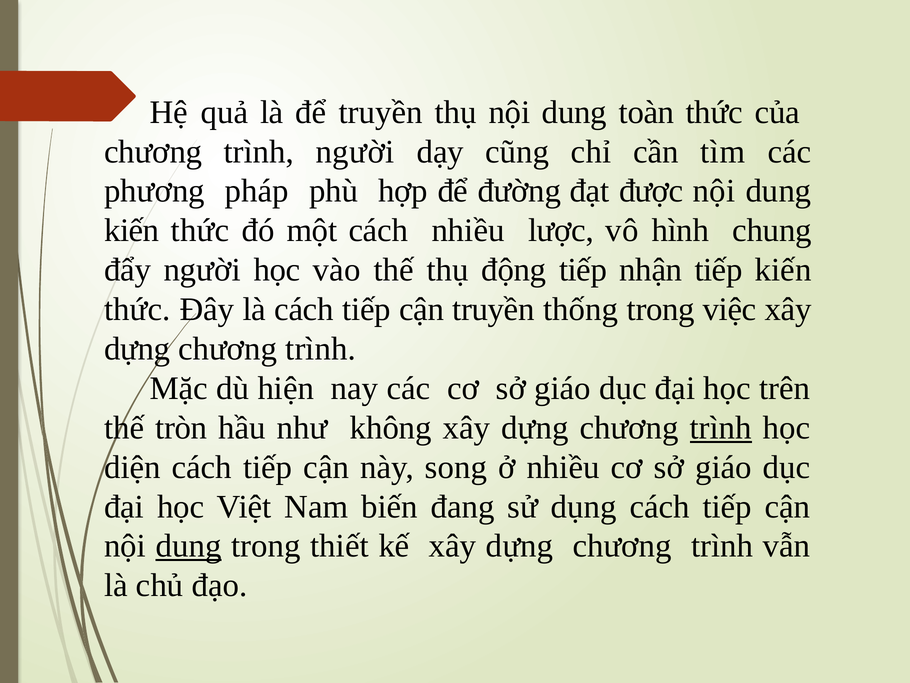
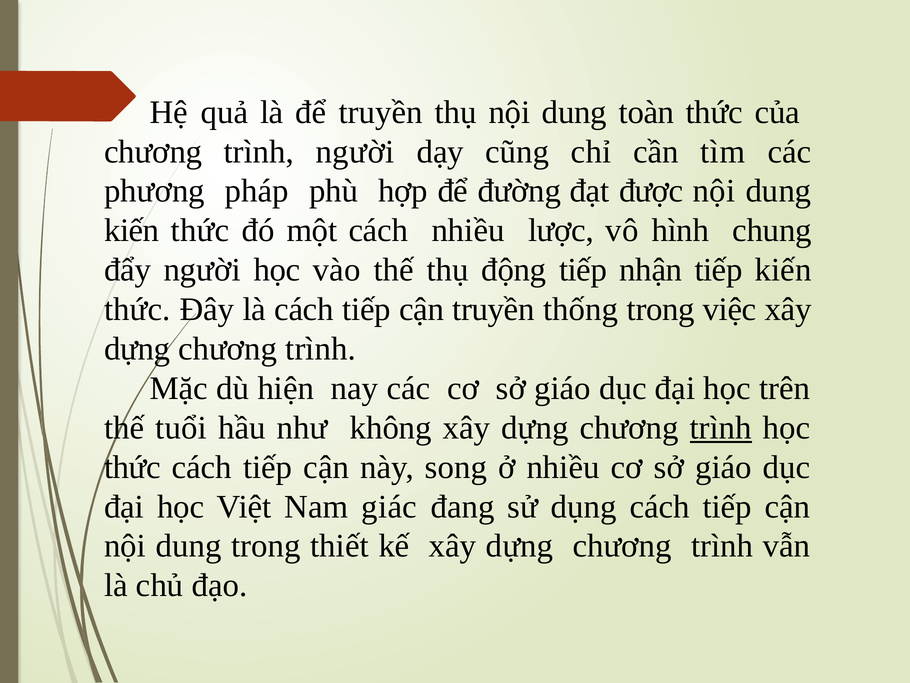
tròn: tròn -> tuổi
diện at (132, 467): diện -> thức
biến: biến -> giác
dung at (189, 546) underline: present -> none
